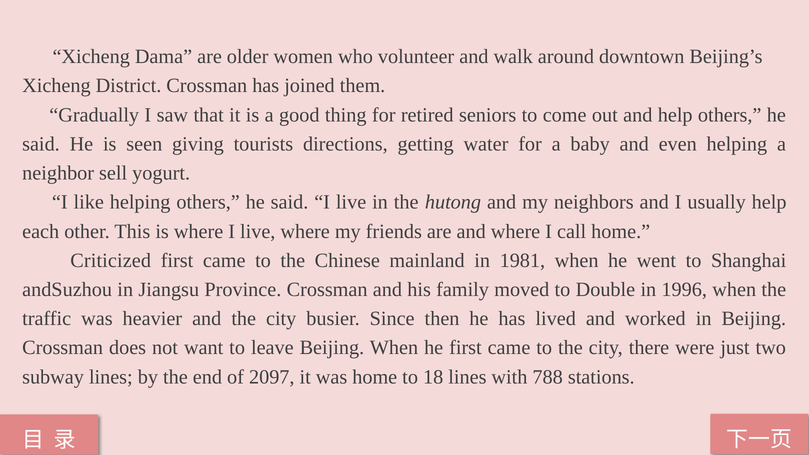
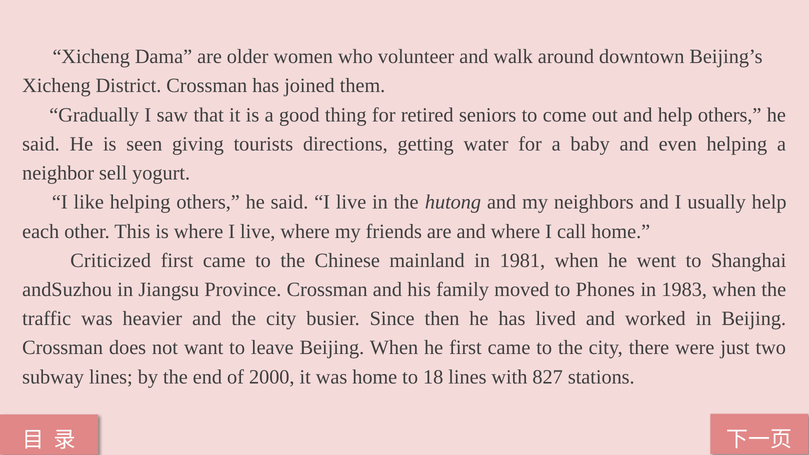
Double: Double -> Phones
1996: 1996 -> 1983
2097: 2097 -> 2000
788: 788 -> 827
